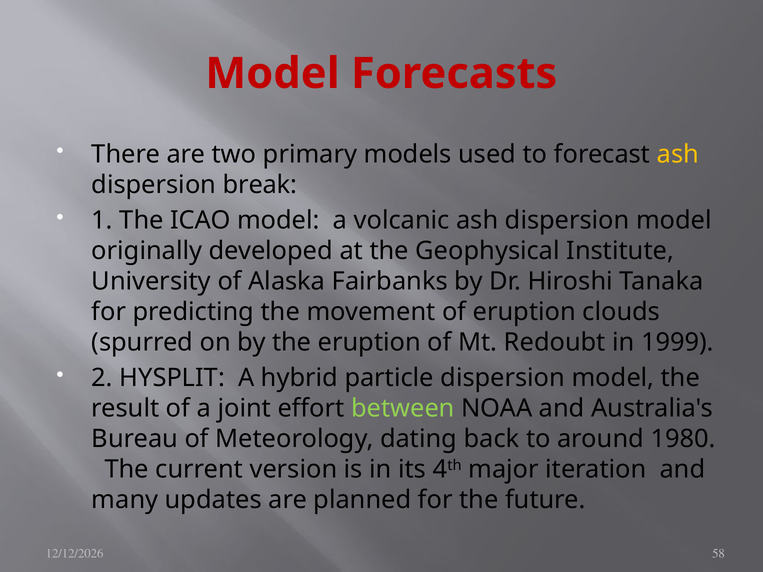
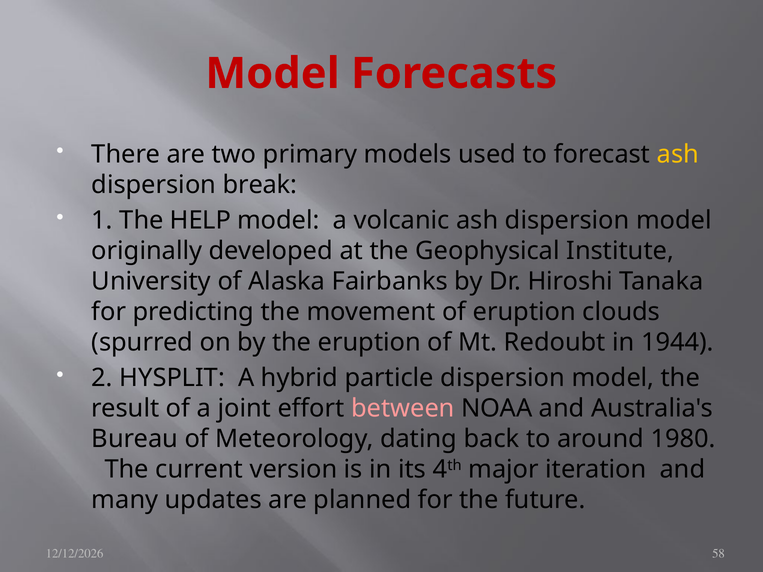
ICAO: ICAO -> HELP
1999: 1999 -> 1944
between colour: light green -> pink
